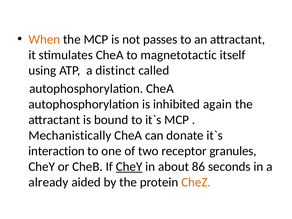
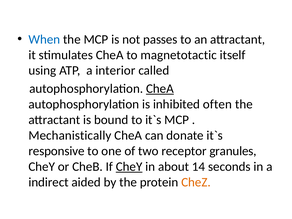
When colour: orange -> blue
distinct: distinct -> interior
CheA at (160, 89) underline: none -> present
again: again -> often
interaction: interaction -> responsive
86: 86 -> 14
already: already -> indirect
